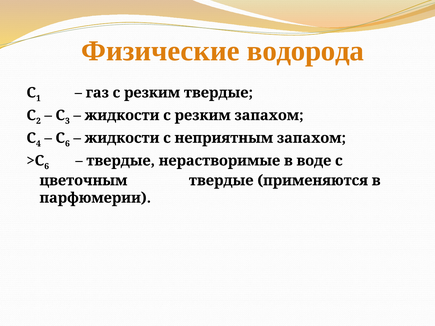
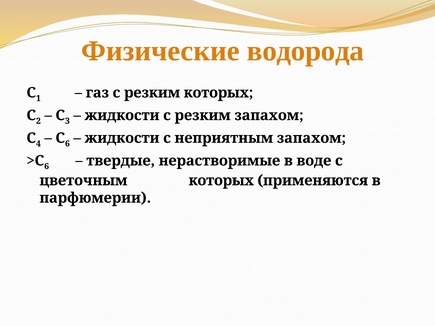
резким твердые: твердые -> которых
цветочным твердые: твердые -> которых
